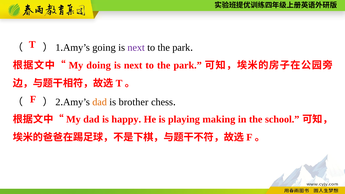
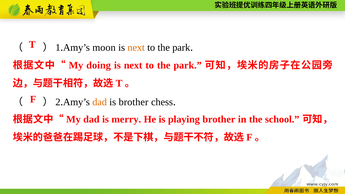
going: going -> moon
next at (136, 48) colour: purple -> orange
happy: happy -> merry
playing making: making -> brother
